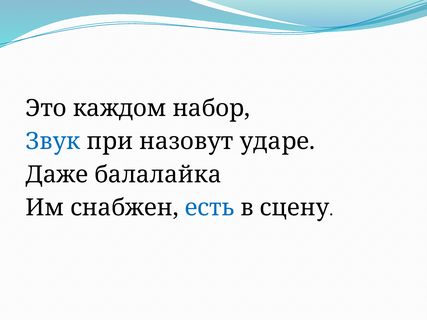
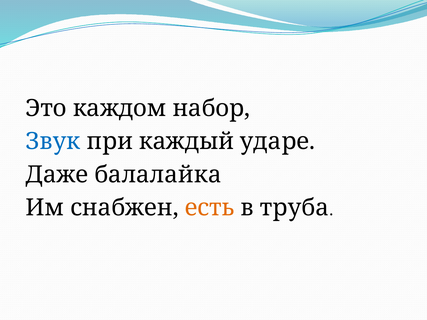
назовут: назовут -> каждый
есть colour: blue -> orange
сцену: сцену -> труба
